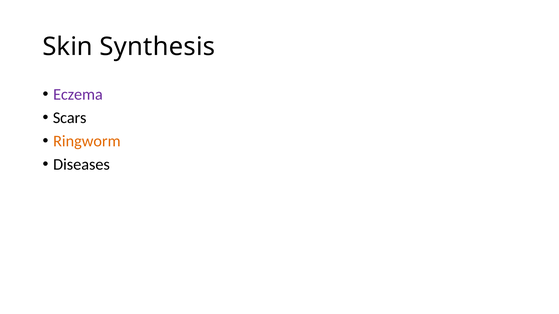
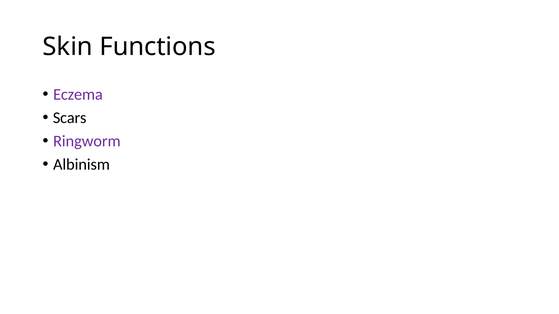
Synthesis: Synthesis -> Functions
Ringworm colour: orange -> purple
Diseases: Diseases -> Albinism
